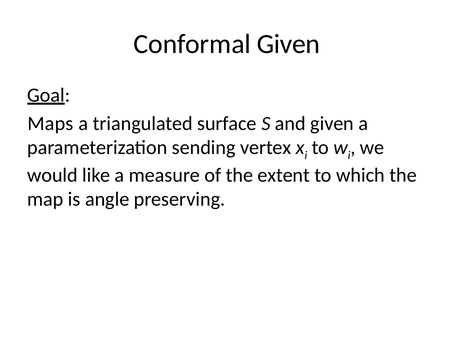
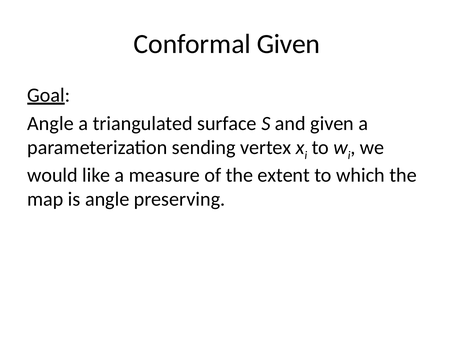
Maps at (50, 123): Maps -> Angle
